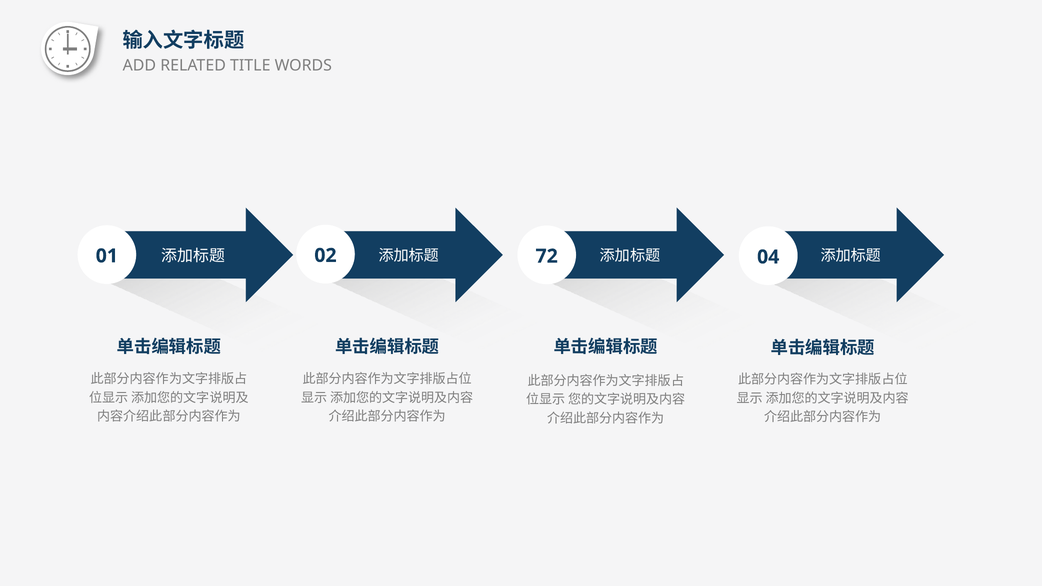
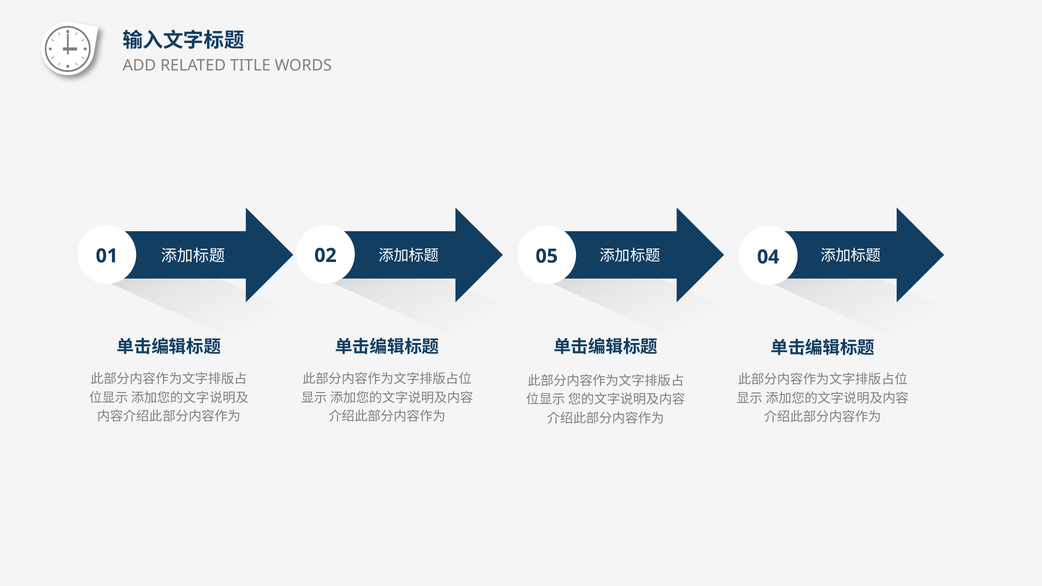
72: 72 -> 05
